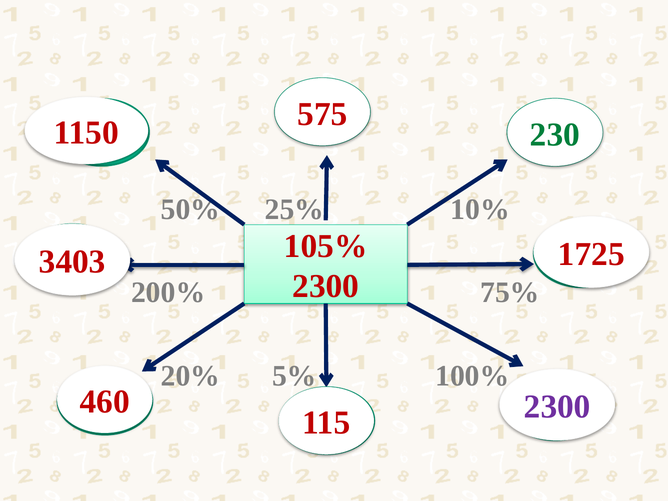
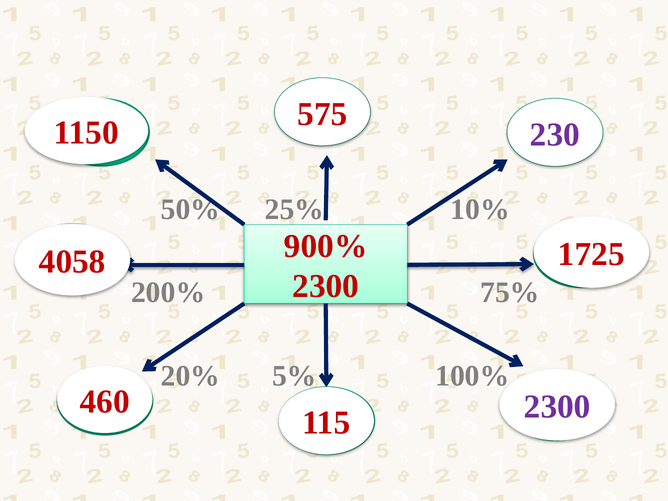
230 colour: green -> purple
105%: 105% -> 900%
3403: 3403 -> 4058
